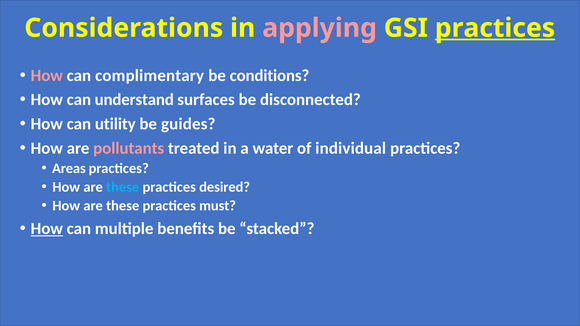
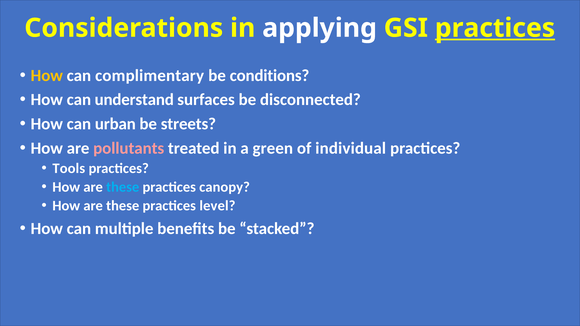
applying colour: pink -> white
How at (47, 76) colour: pink -> yellow
utility: utility -> urban
guides: guides -> streets
water: water -> green
Areas: Areas -> Tools
desired: desired -> canopy
must: must -> level
How at (47, 229) underline: present -> none
